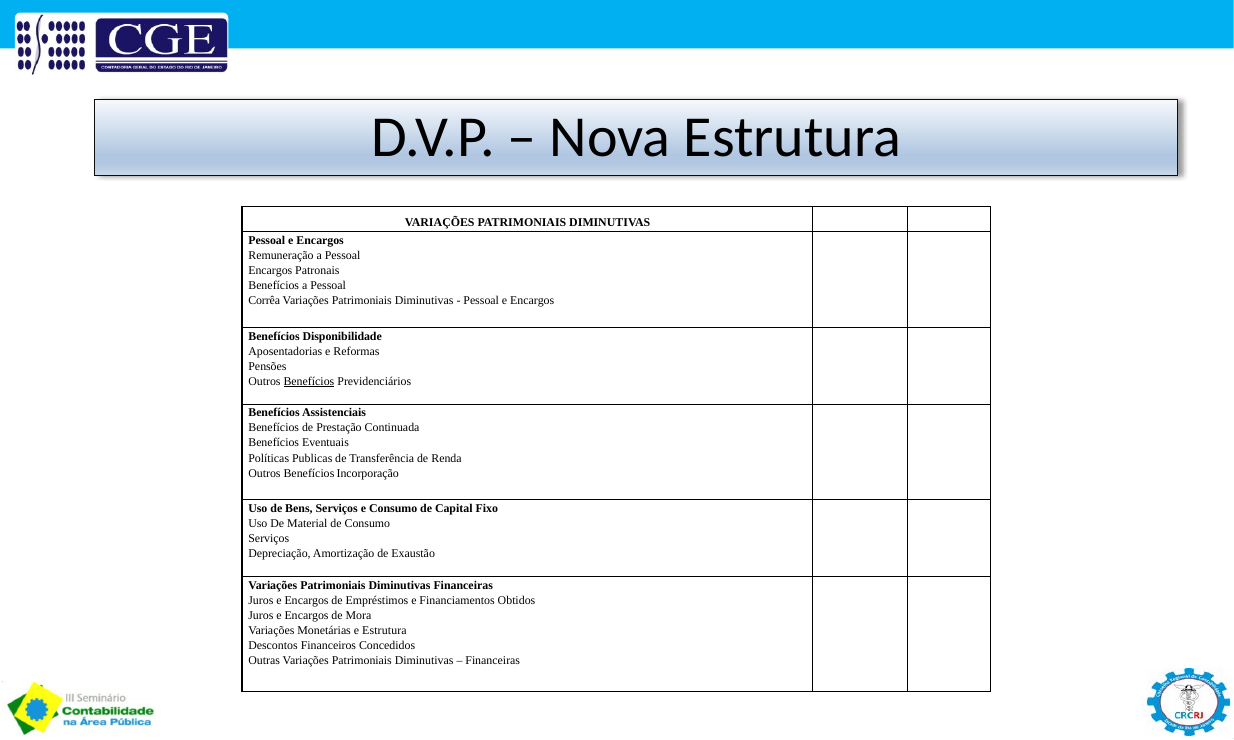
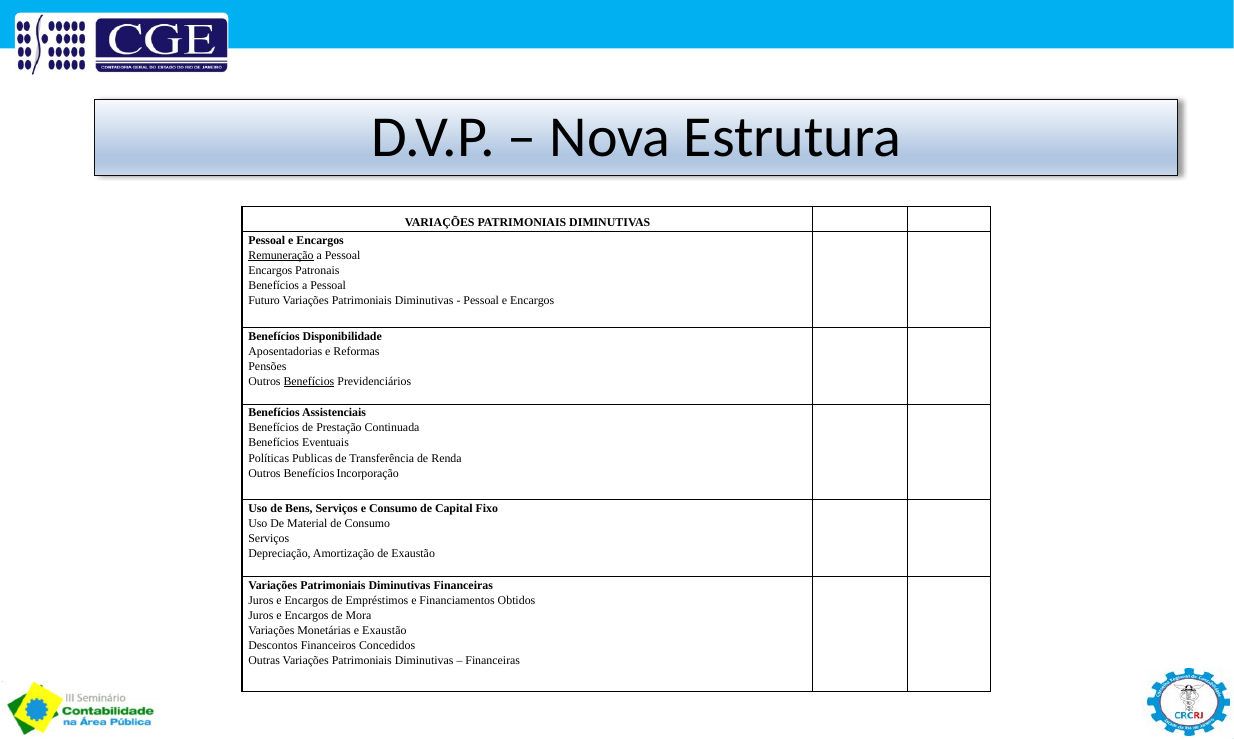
Remuneração underline: none -> present
Corrêa: Corrêa -> Futuro
e Estrutura: Estrutura -> Exaustão
